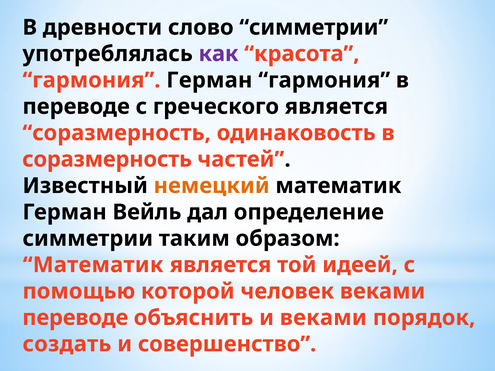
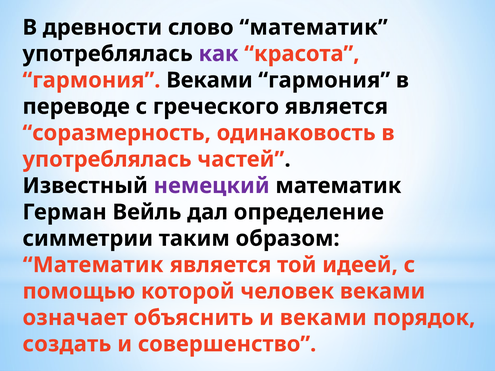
слово симметрии: симметрии -> математик
гармония Герман: Герман -> Веками
соразмерность at (107, 159): соразмерность -> употреблялась
немецкий colour: orange -> purple
переводе at (75, 318): переводе -> означает
